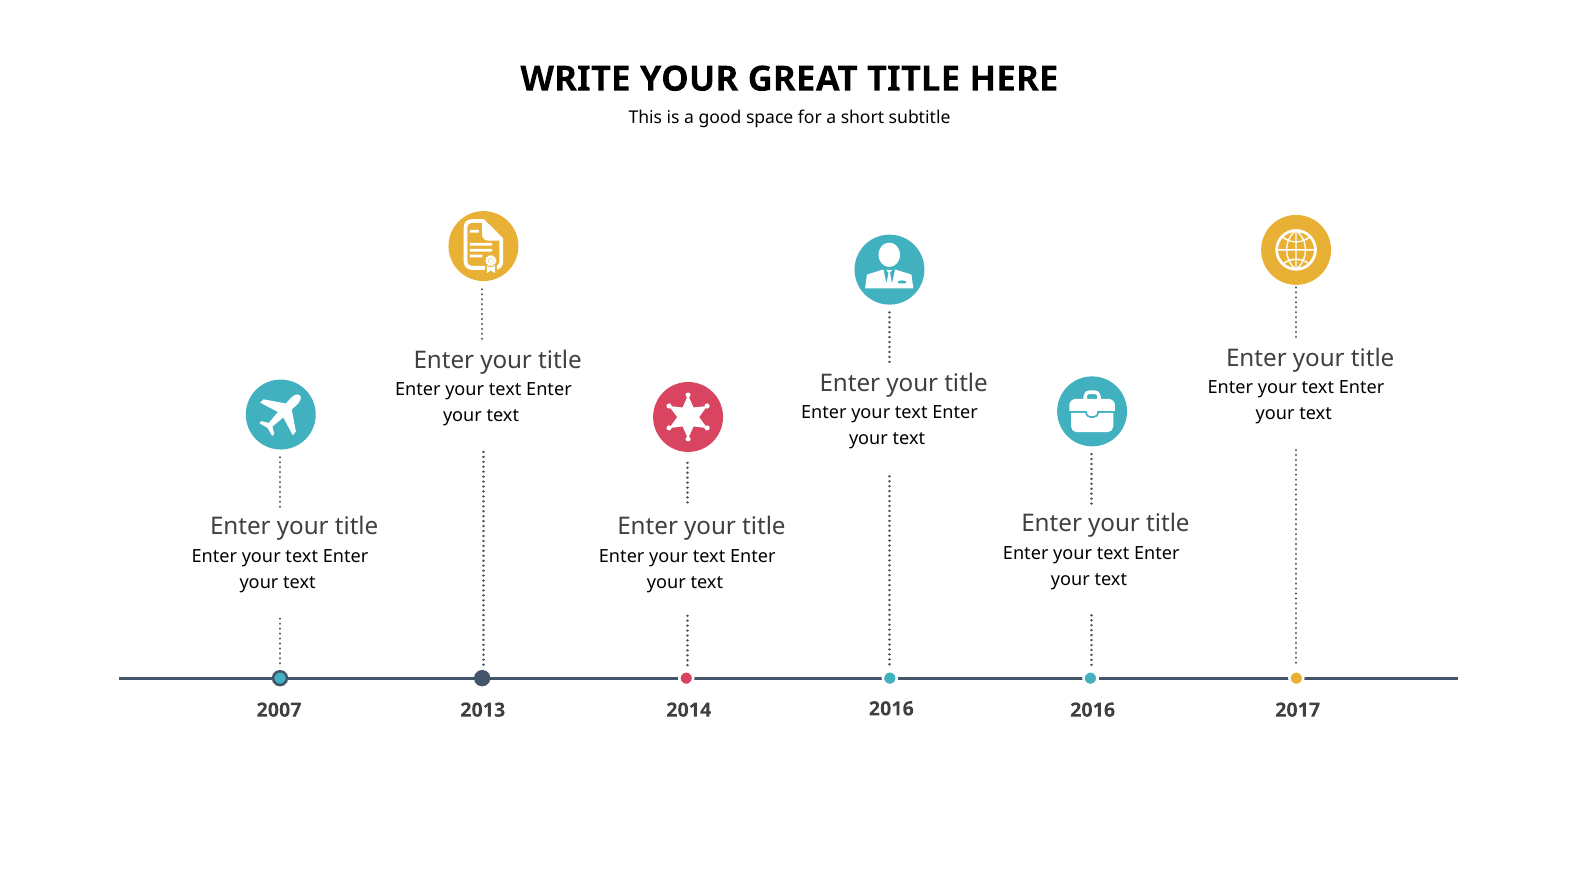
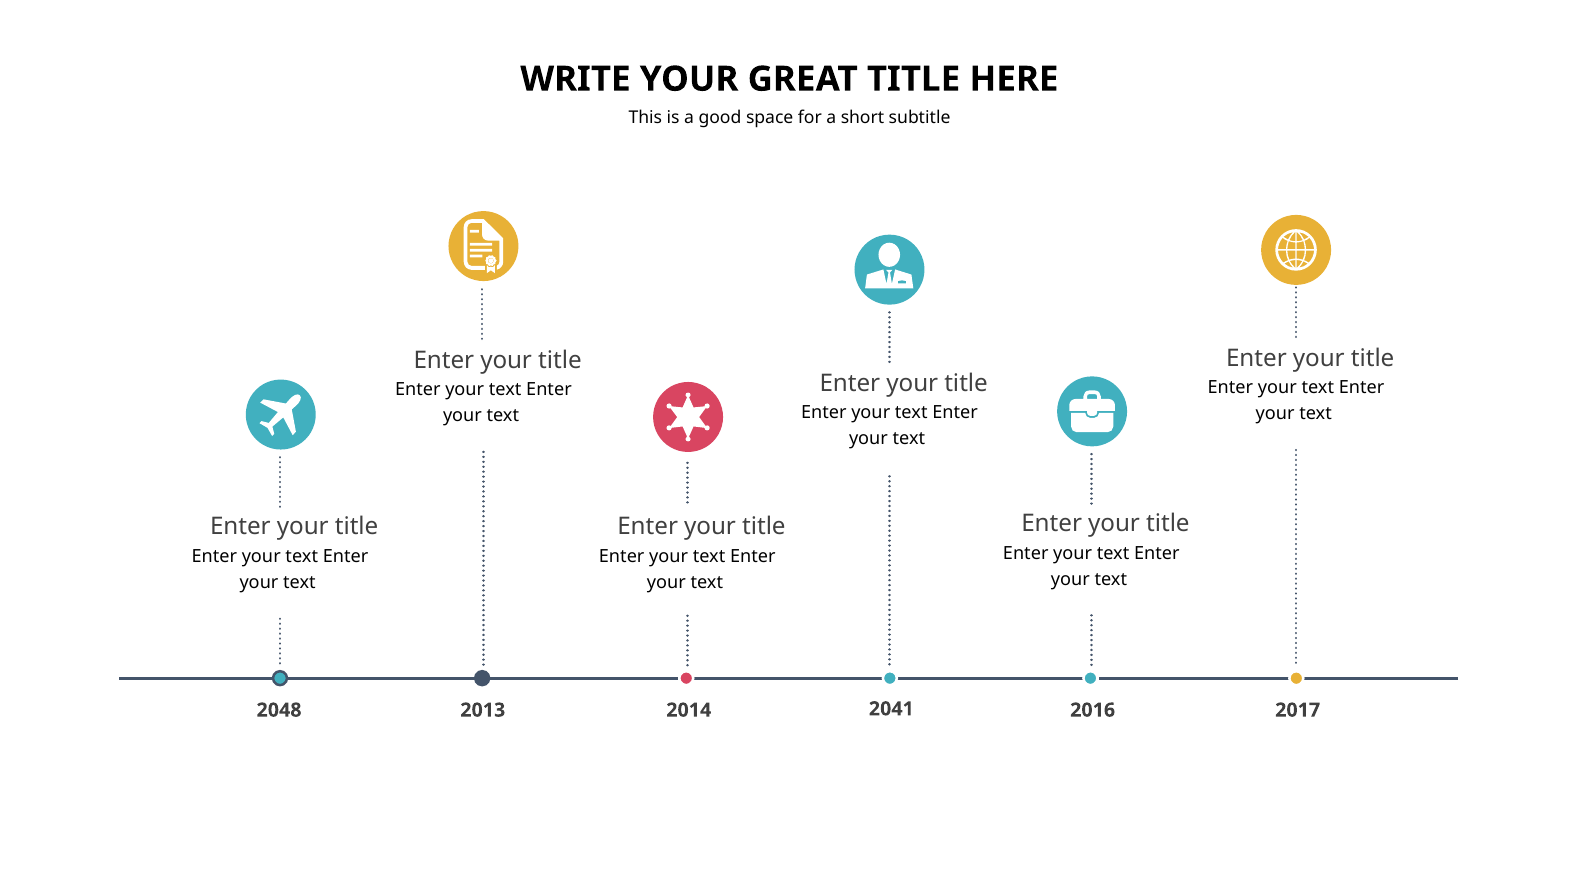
2016 at (891, 709): 2016 -> 2041
2007: 2007 -> 2048
